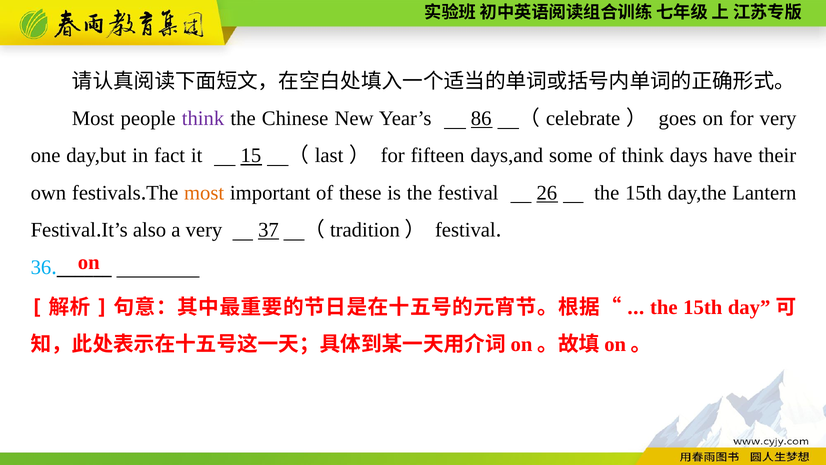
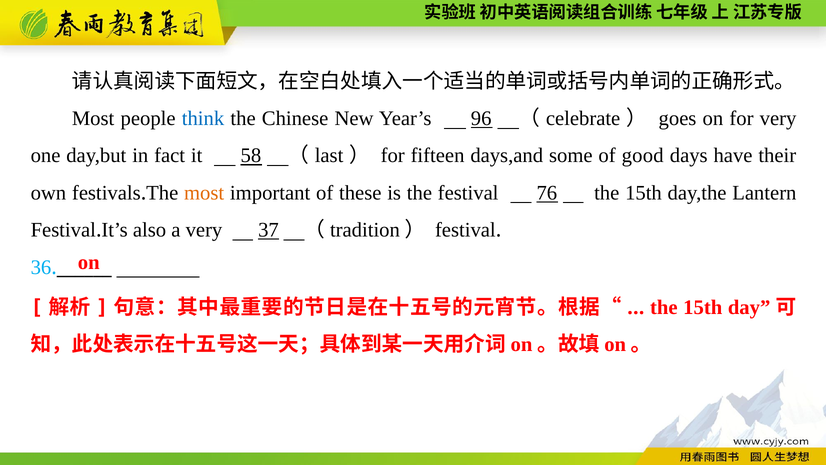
think at (203, 118) colour: purple -> blue
86: 86 -> 96
15: 15 -> 58
of think: think -> good
26: 26 -> 76
